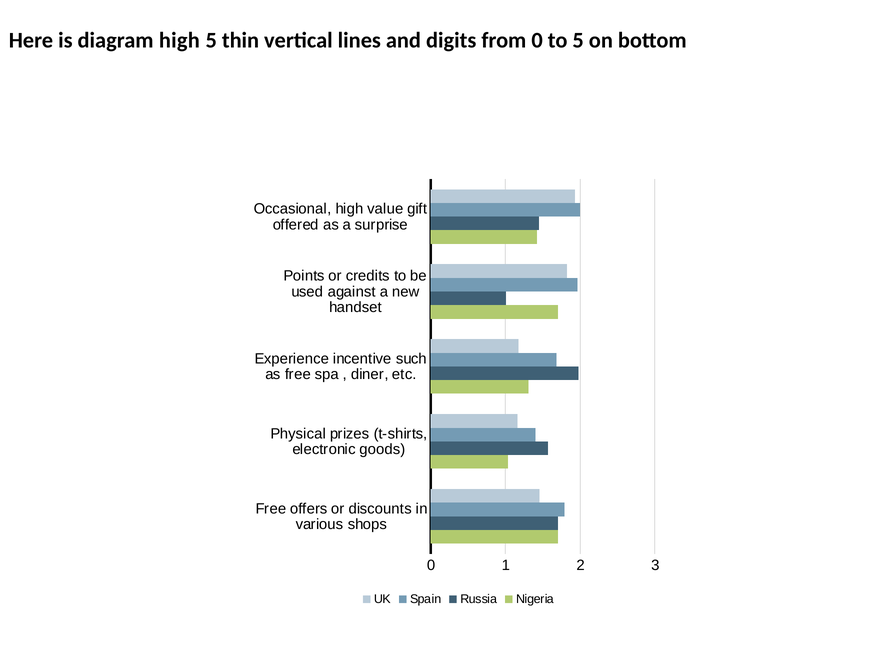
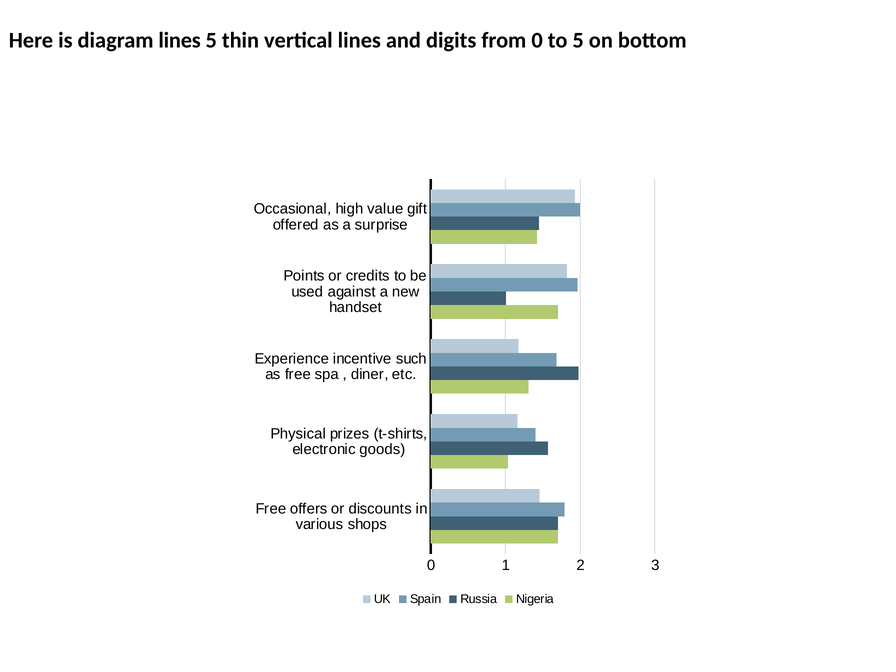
diagram high: high -> lines
